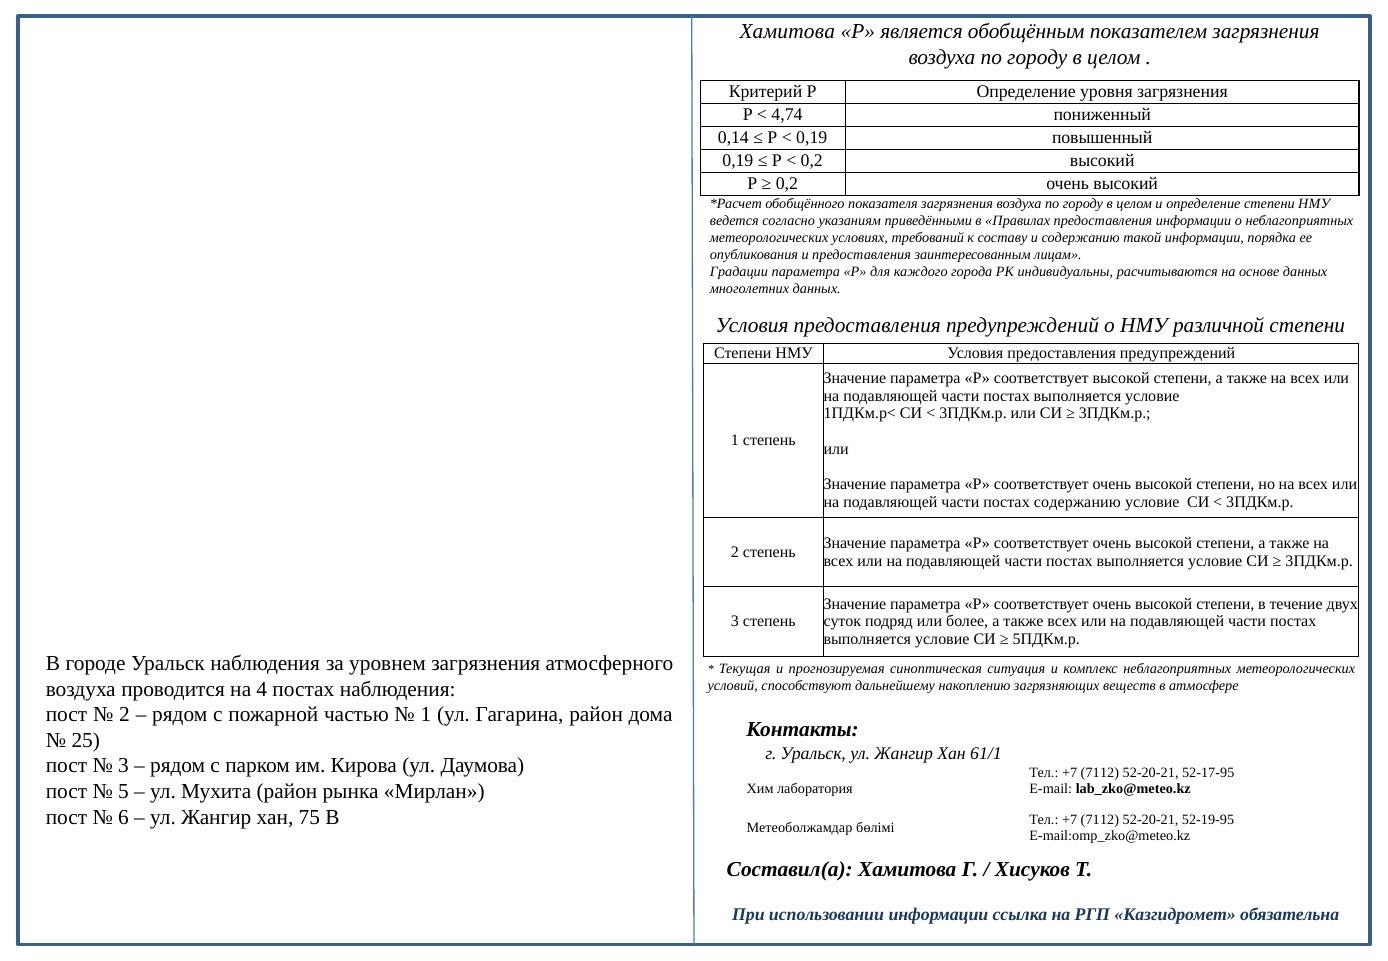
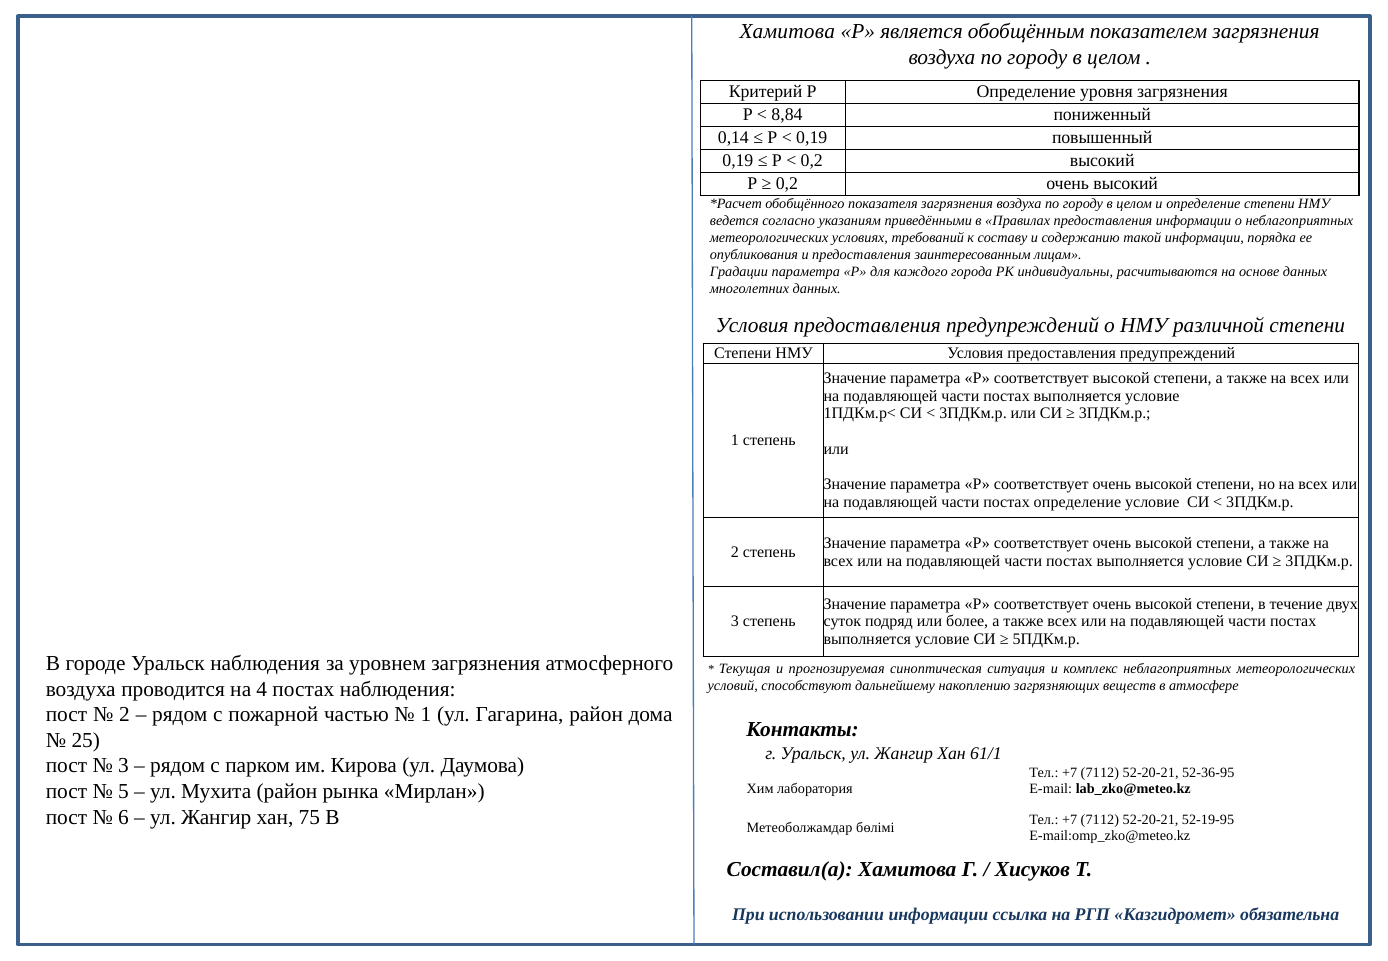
4,74: 4,74 -> 8,84
постах содержанию: содержанию -> определение
52-17-95: 52-17-95 -> 52-36-95
